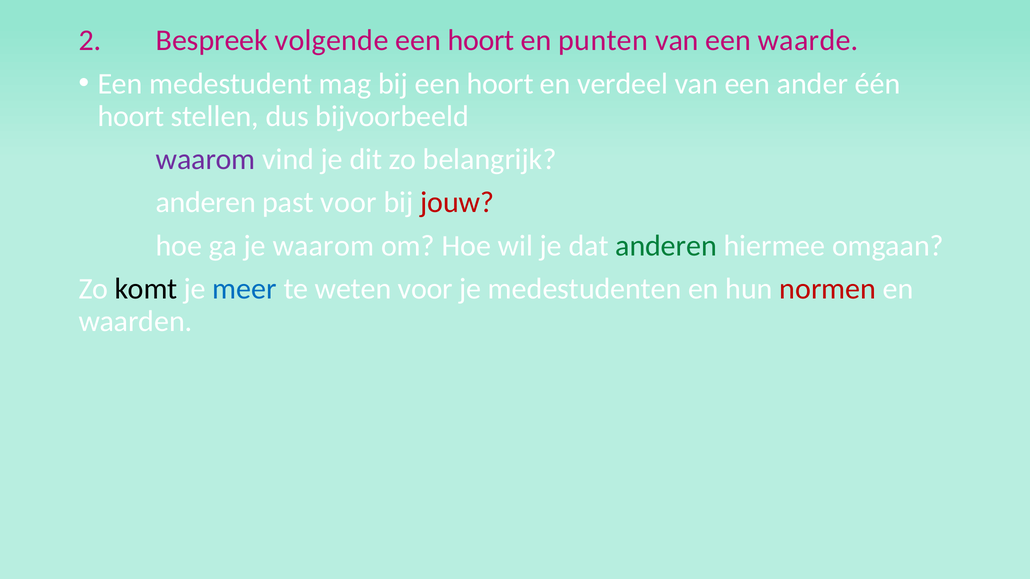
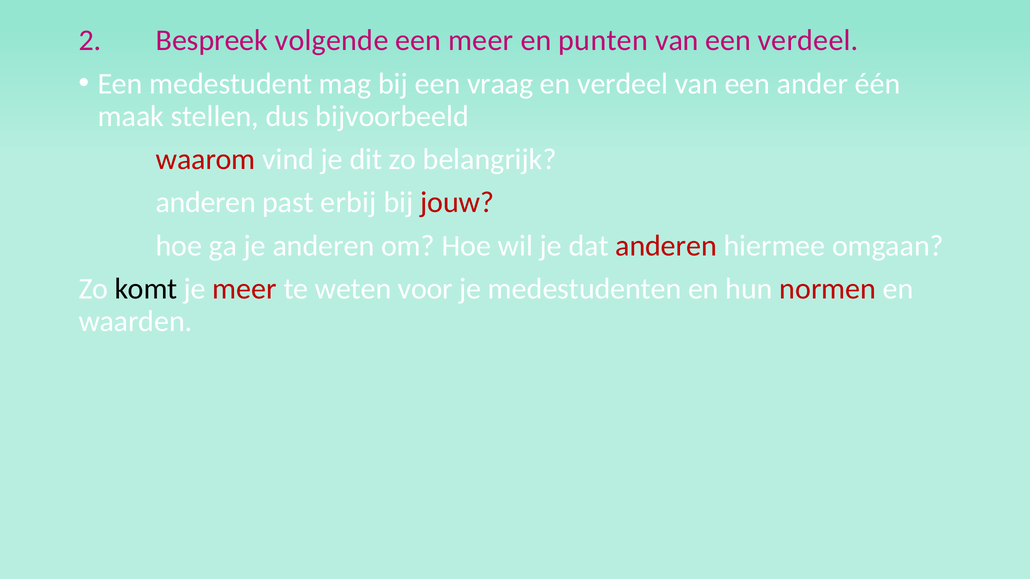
hoort at (481, 41): hoort -> meer
een waarde: waarde -> verdeel
bij een hoort: hoort -> vraag
hoort at (131, 116): hoort -> maak
waarom at (206, 159) colour: purple -> red
past voor: voor -> erbij
je waarom: waarom -> anderen
anderen at (666, 246) colour: green -> red
meer at (245, 289) colour: blue -> red
